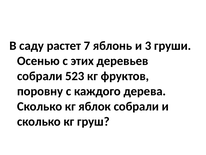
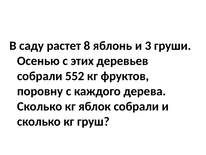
7: 7 -> 8
523: 523 -> 552
